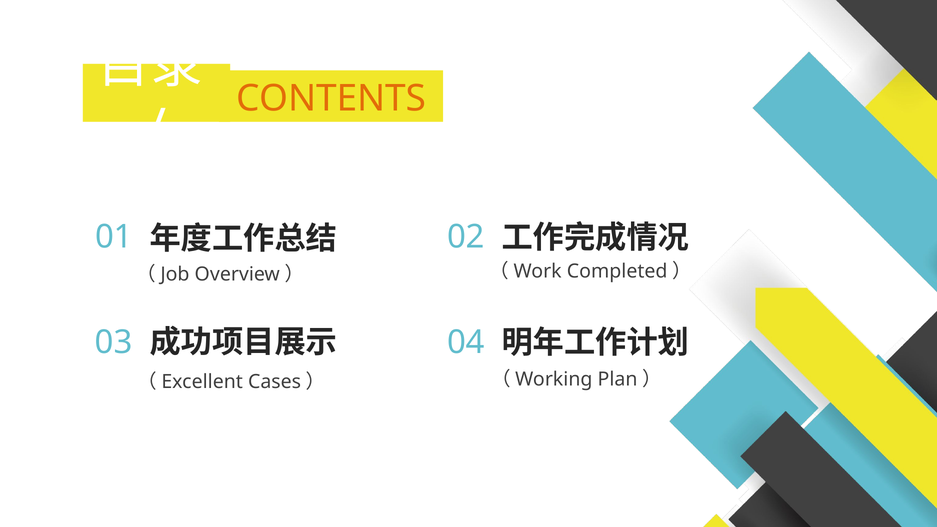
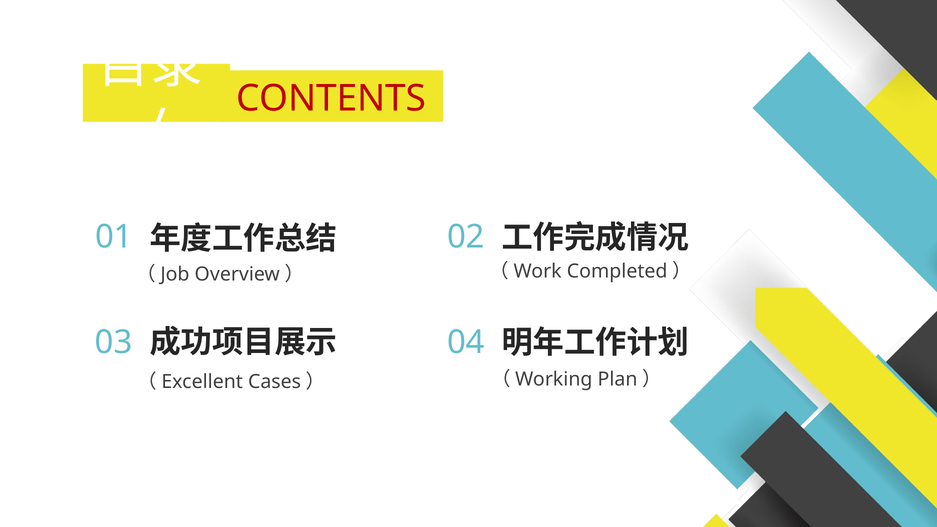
CONTENTS colour: orange -> red
